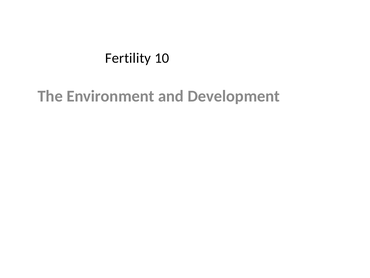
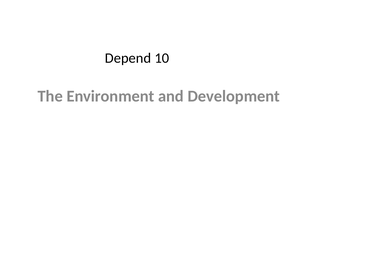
Fertility: Fertility -> Depend
